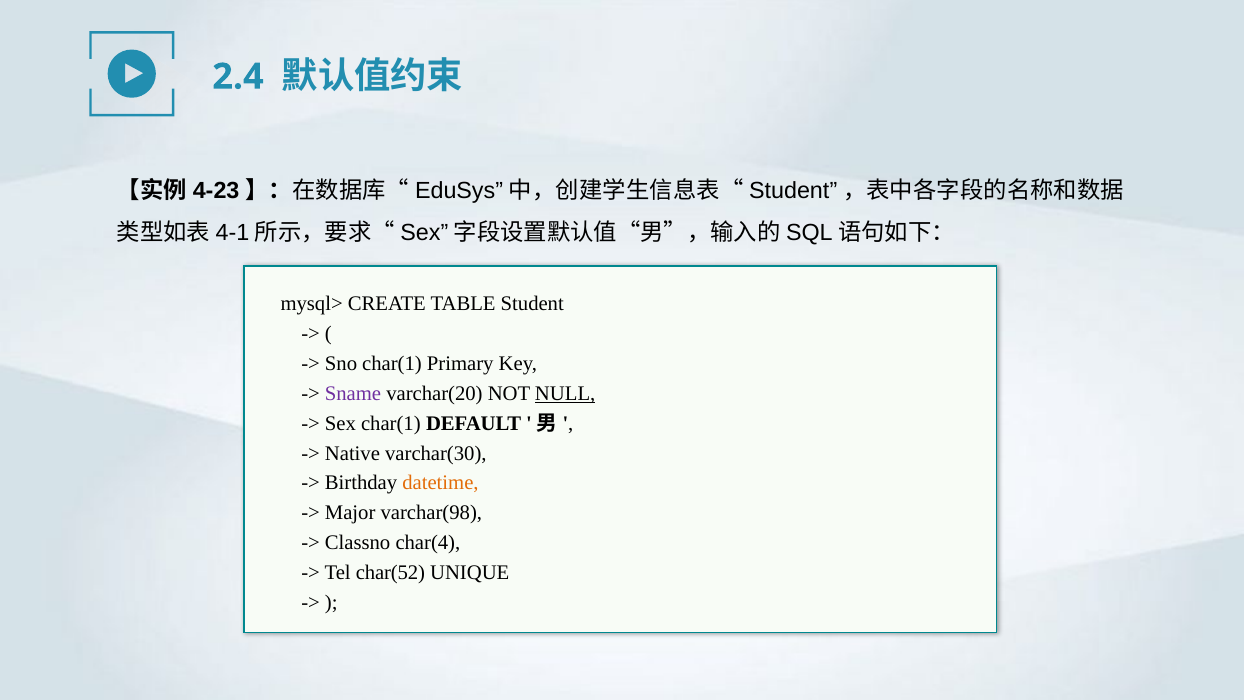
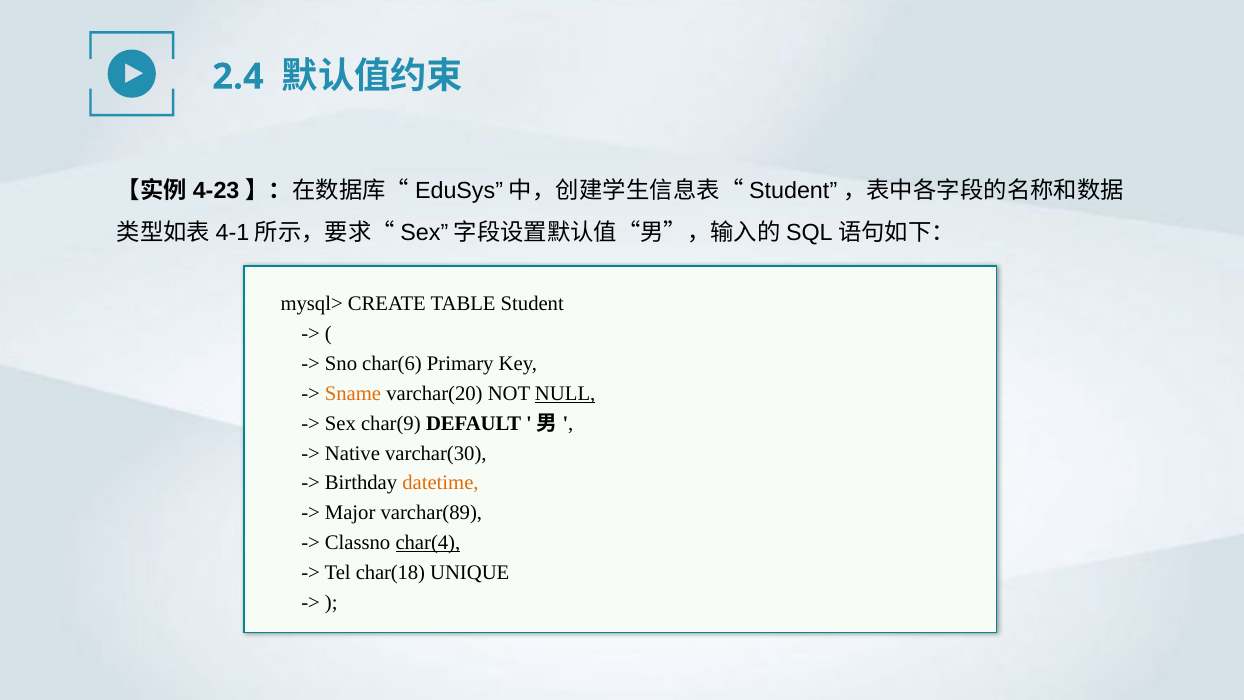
Sno char(1: char(1 -> char(6
Sname colour: purple -> orange
Sex char(1: char(1 -> char(9
varchar(98: varchar(98 -> varchar(89
char(4 underline: none -> present
char(52: char(52 -> char(18
